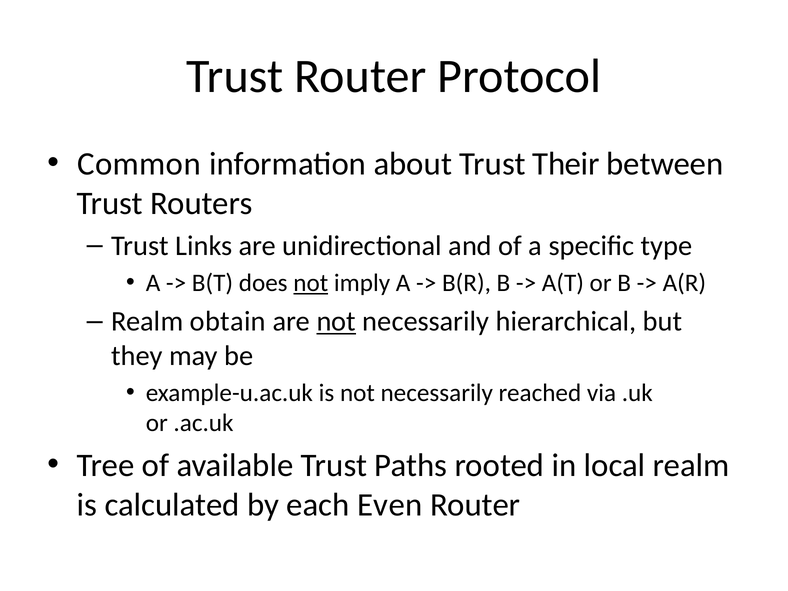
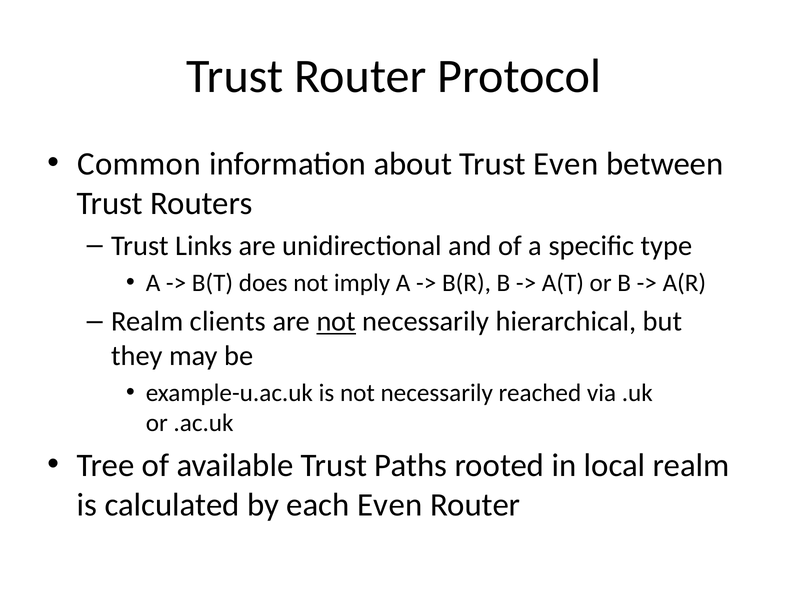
Trust Their: Their -> Even
not at (311, 283) underline: present -> none
obtain: obtain -> clients
